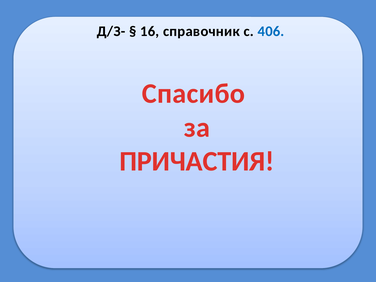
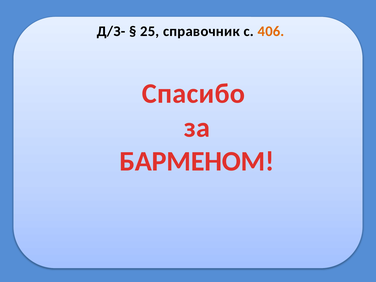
16: 16 -> 25
406 colour: blue -> orange
ПРИЧАСТИЯ: ПРИЧАСТИЯ -> БАРМЕНОМ
